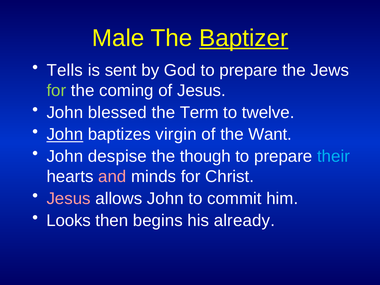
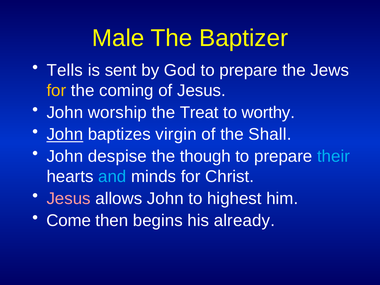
Baptizer underline: present -> none
for at (56, 90) colour: light green -> yellow
blessed: blessed -> worship
Term: Term -> Treat
twelve: twelve -> worthy
Want: Want -> Shall
and colour: pink -> light blue
commit: commit -> highest
Looks: Looks -> Come
